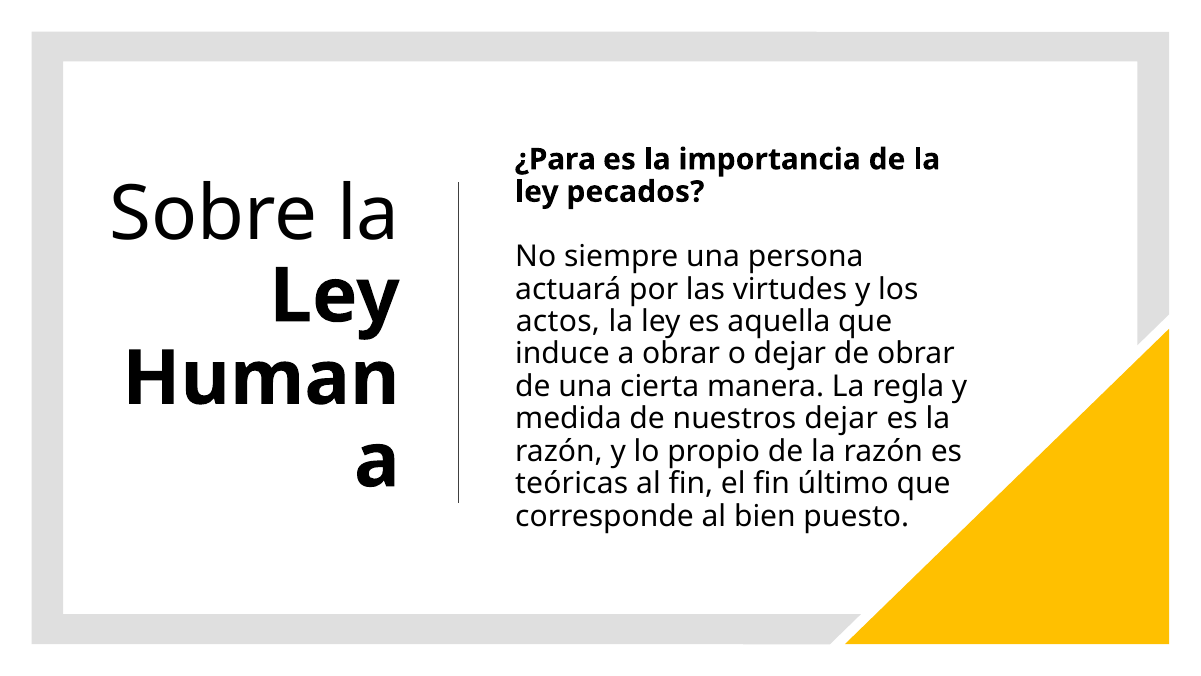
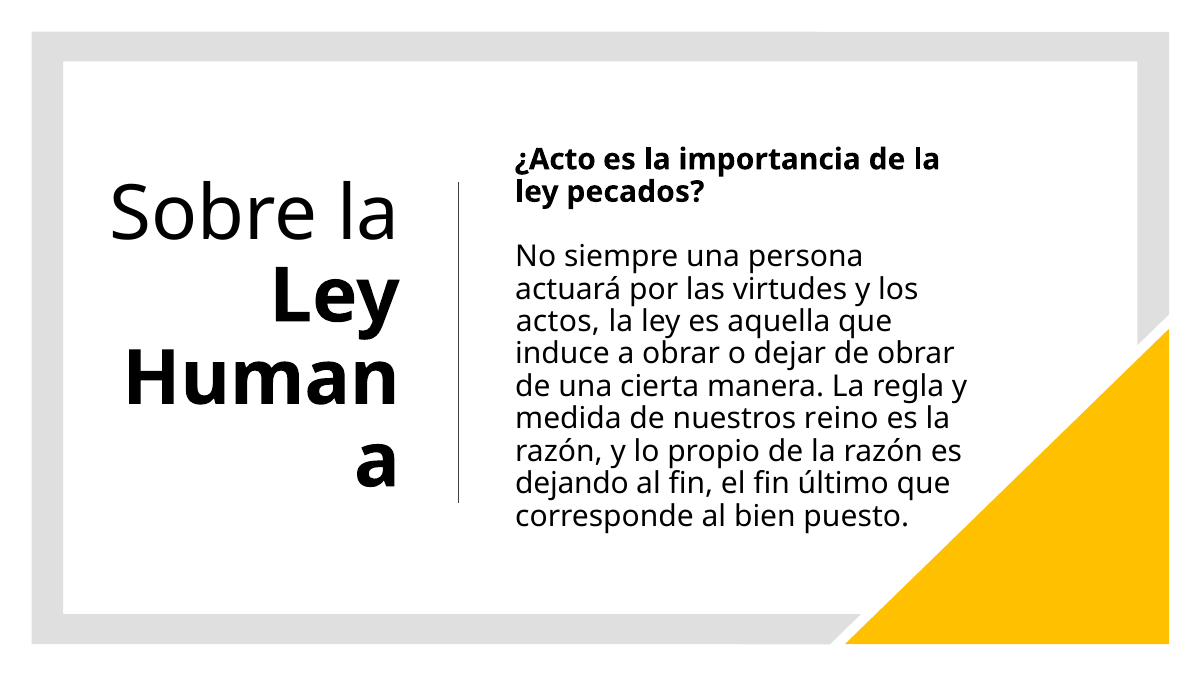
¿Para: ¿Para -> ¿Acto
nuestros dejar: dejar -> reino
teóricas: teóricas -> dejando
